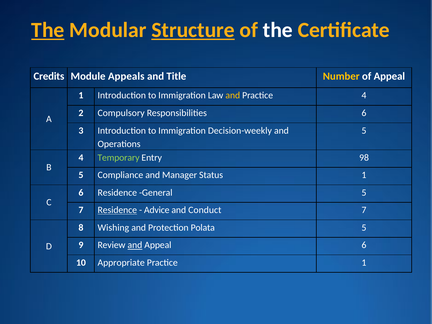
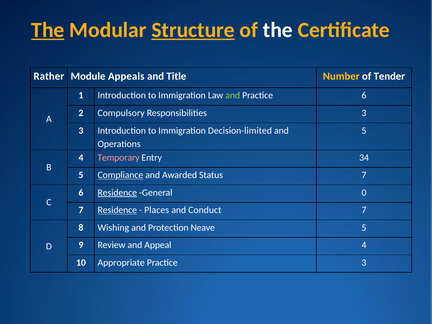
Credits: Credits -> Rather
of Appeal: Appeal -> Tender
and at (233, 95) colour: yellow -> light green
Practice 4: 4 -> 6
Responsibilities 6: 6 -> 3
Decision-weekly: Decision-weekly -> Decision-limited
Temporary colour: light green -> pink
98: 98 -> 34
Compliance underline: none -> present
Manager: Manager -> Awarded
Status 1: 1 -> 7
Residence at (117, 193) underline: none -> present
General 5: 5 -> 0
Advice: Advice -> Places
Polata: Polata -> Neave
and at (135, 245) underline: present -> none
Appeal 6: 6 -> 4
Practice 1: 1 -> 3
